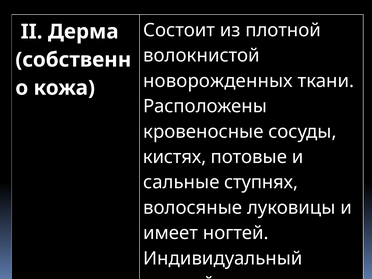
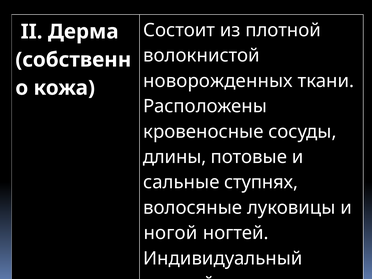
кистях: кистях -> длины
имеет: имеет -> ногой
